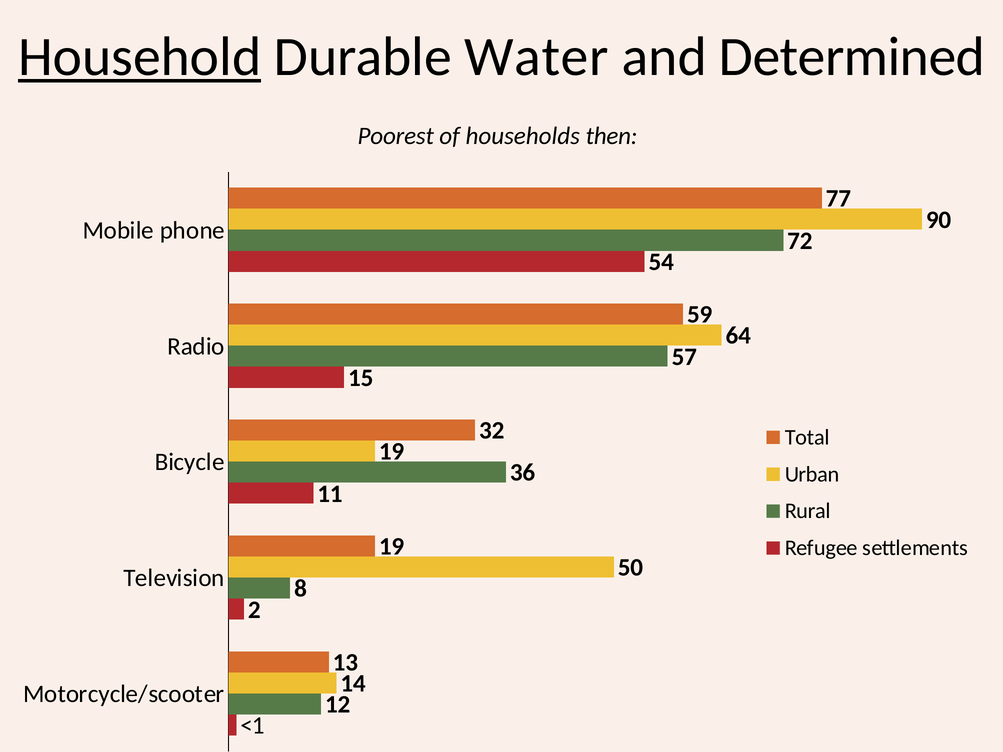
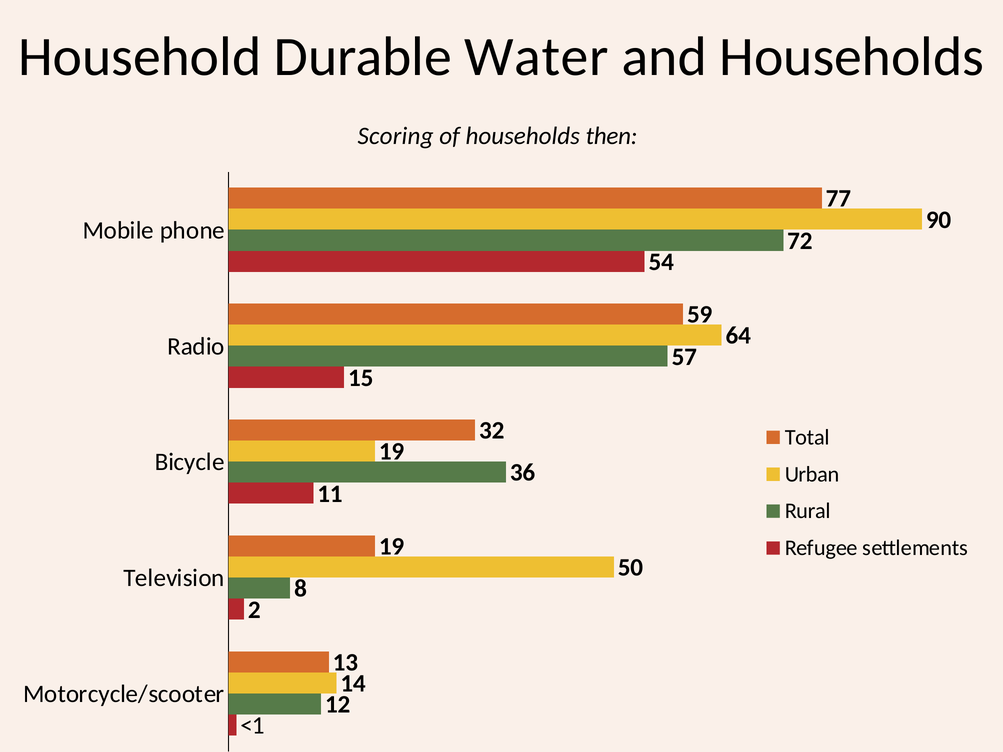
Household underline: present -> none
and Determined: Determined -> Households
Poorest: Poorest -> Scoring
